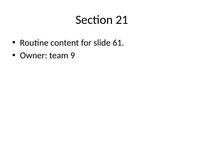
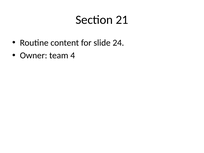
61: 61 -> 24
9: 9 -> 4
